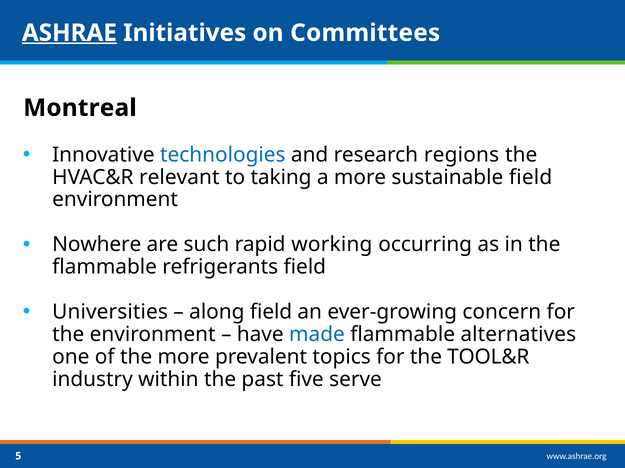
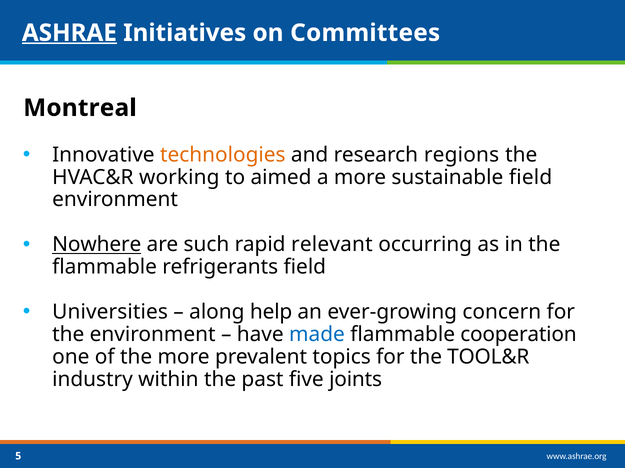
technologies colour: blue -> orange
relevant: relevant -> working
taking: taking -> aimed
Nowhere underline: none -> present
working: working -> relevant
along field: field -> help
alternatives: alternatives -> cooperation
serve: serve -> joints
